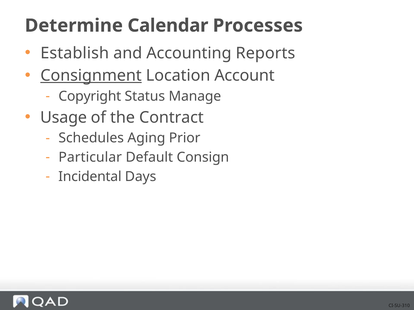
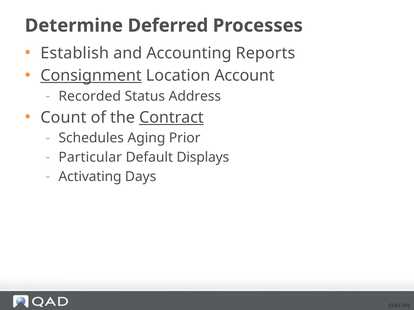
Calendar: Calendar -> Deferred
Copyright: Copyright -> Recorded
Manage: Manage -> Address
Usage: Usage -> Count
Contract underline: none -> present
Consign: Consign -> Displays
Incidental: Incidental -> Activating
